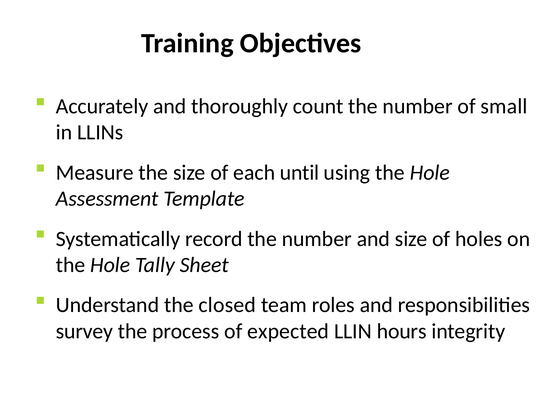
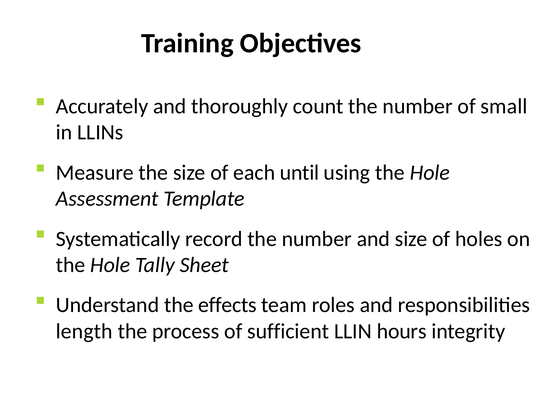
closed: closed -> effects
survey: survey -> length
expected: expected -> sufficient
